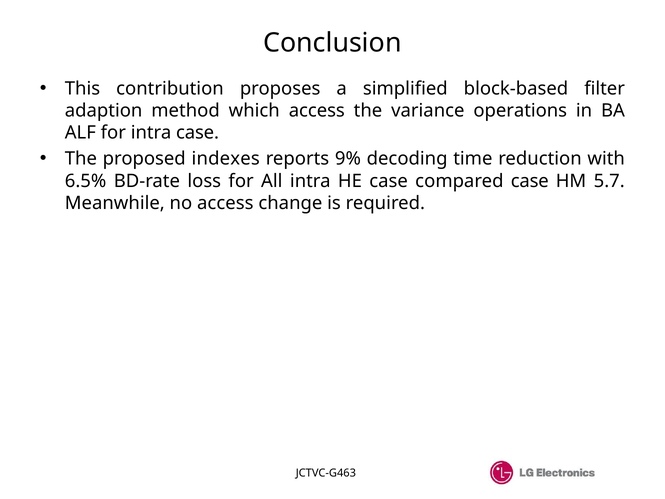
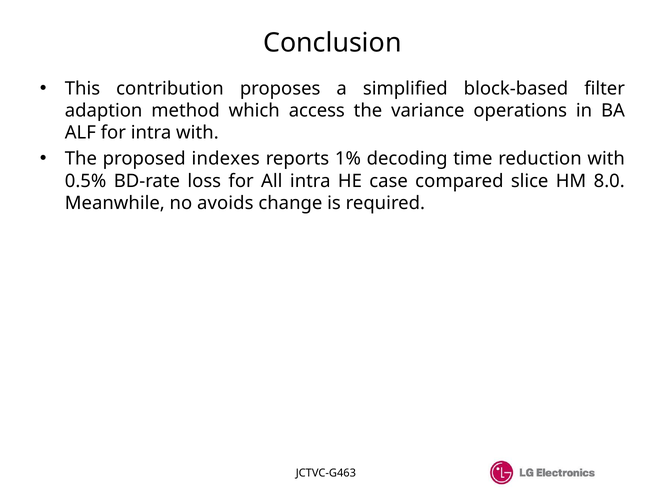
intra case: case -> with
9%: 9% -> 1%
6.5%: 6.5% -> 0.5%
compared case: case -> slice
5.7: 5.7 -> 8.0
no access: access -> avoids
